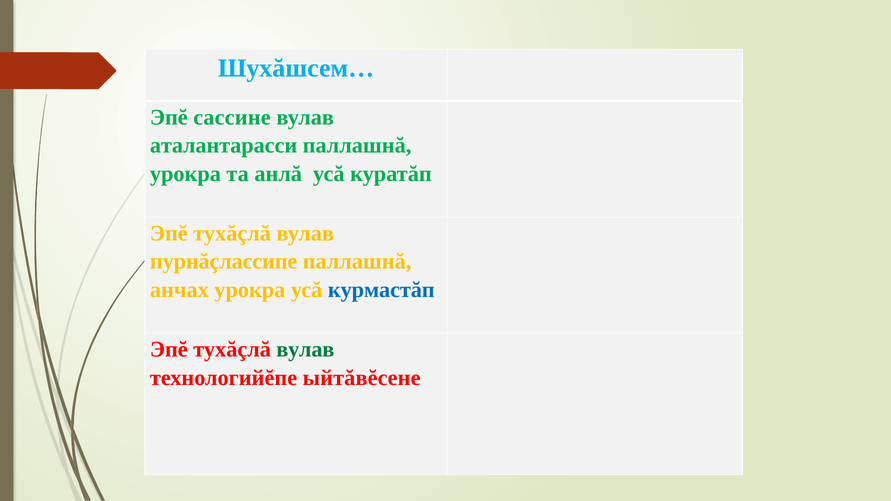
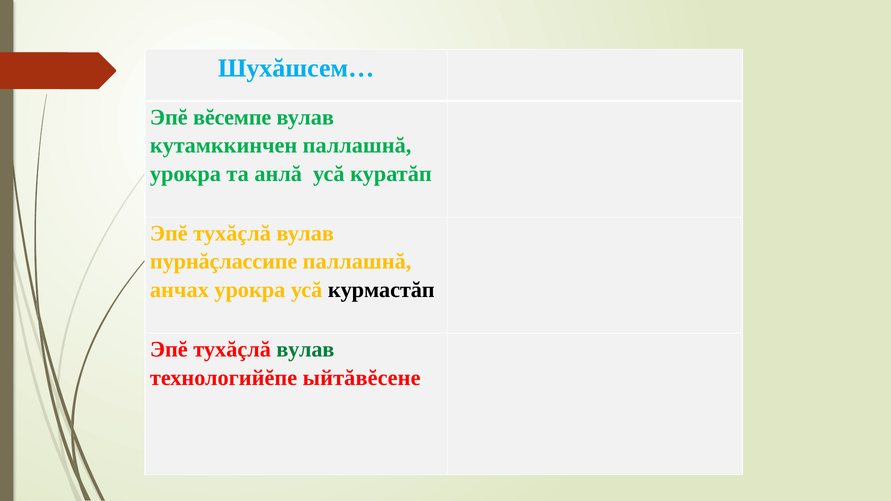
сассине: сассине -> вĕсемпе
аталантарасси: аталантарасси -> кутамккинчен
курмастăп colour: blue -> black
